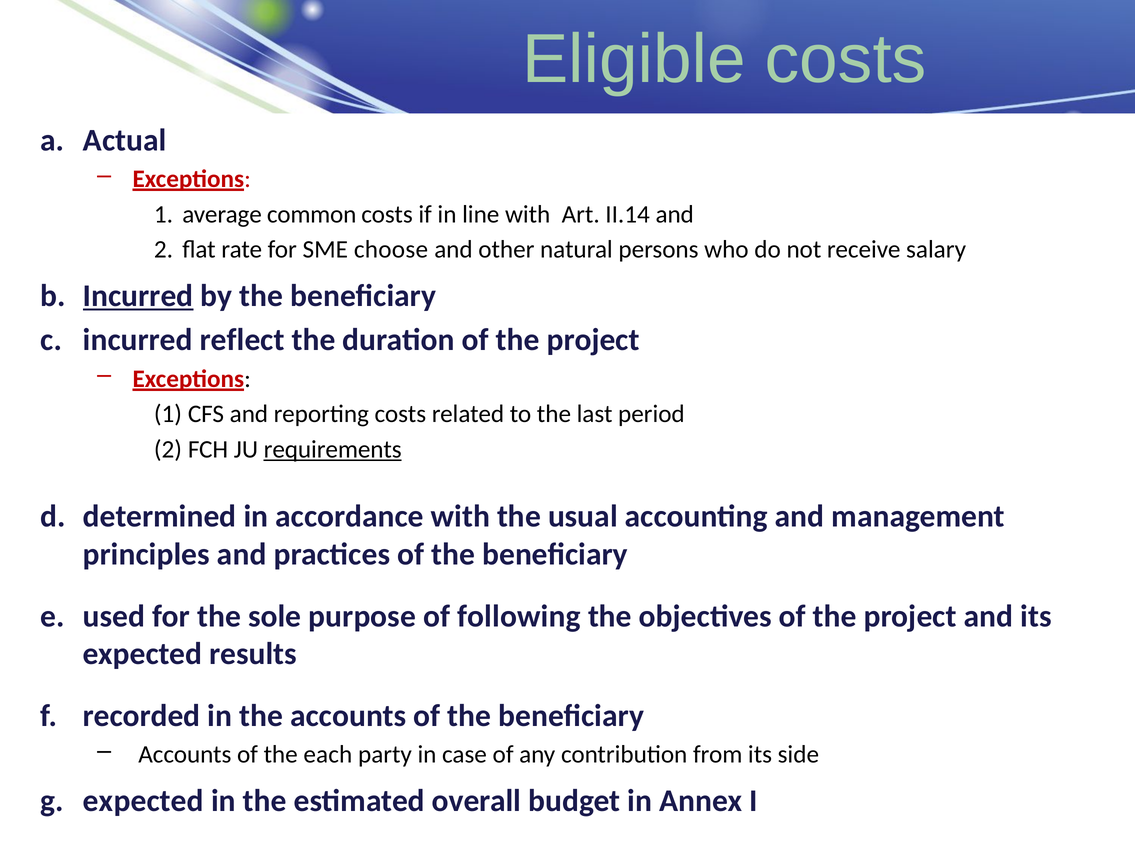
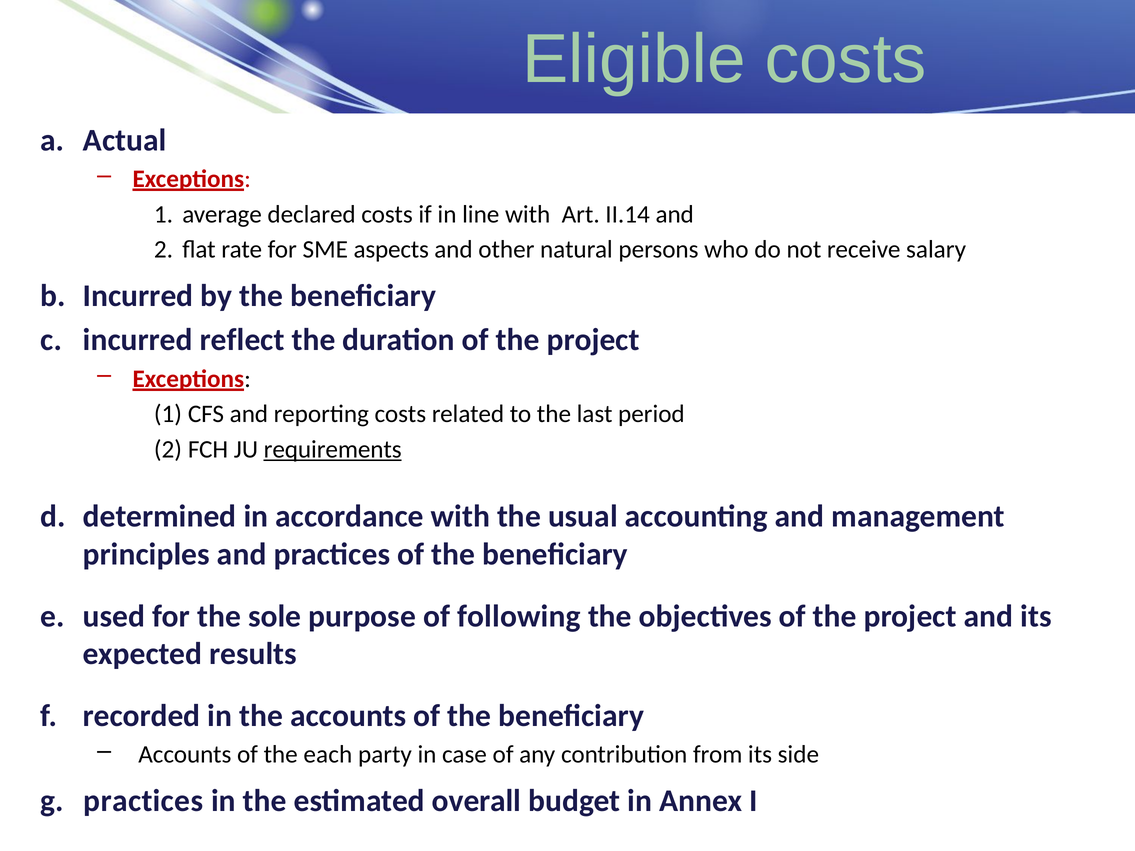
common: common -> declared
choose: choose -> aspects
Incurred at (138, 296) underline: present -> none
expected at (143, 801): expected -> practices
